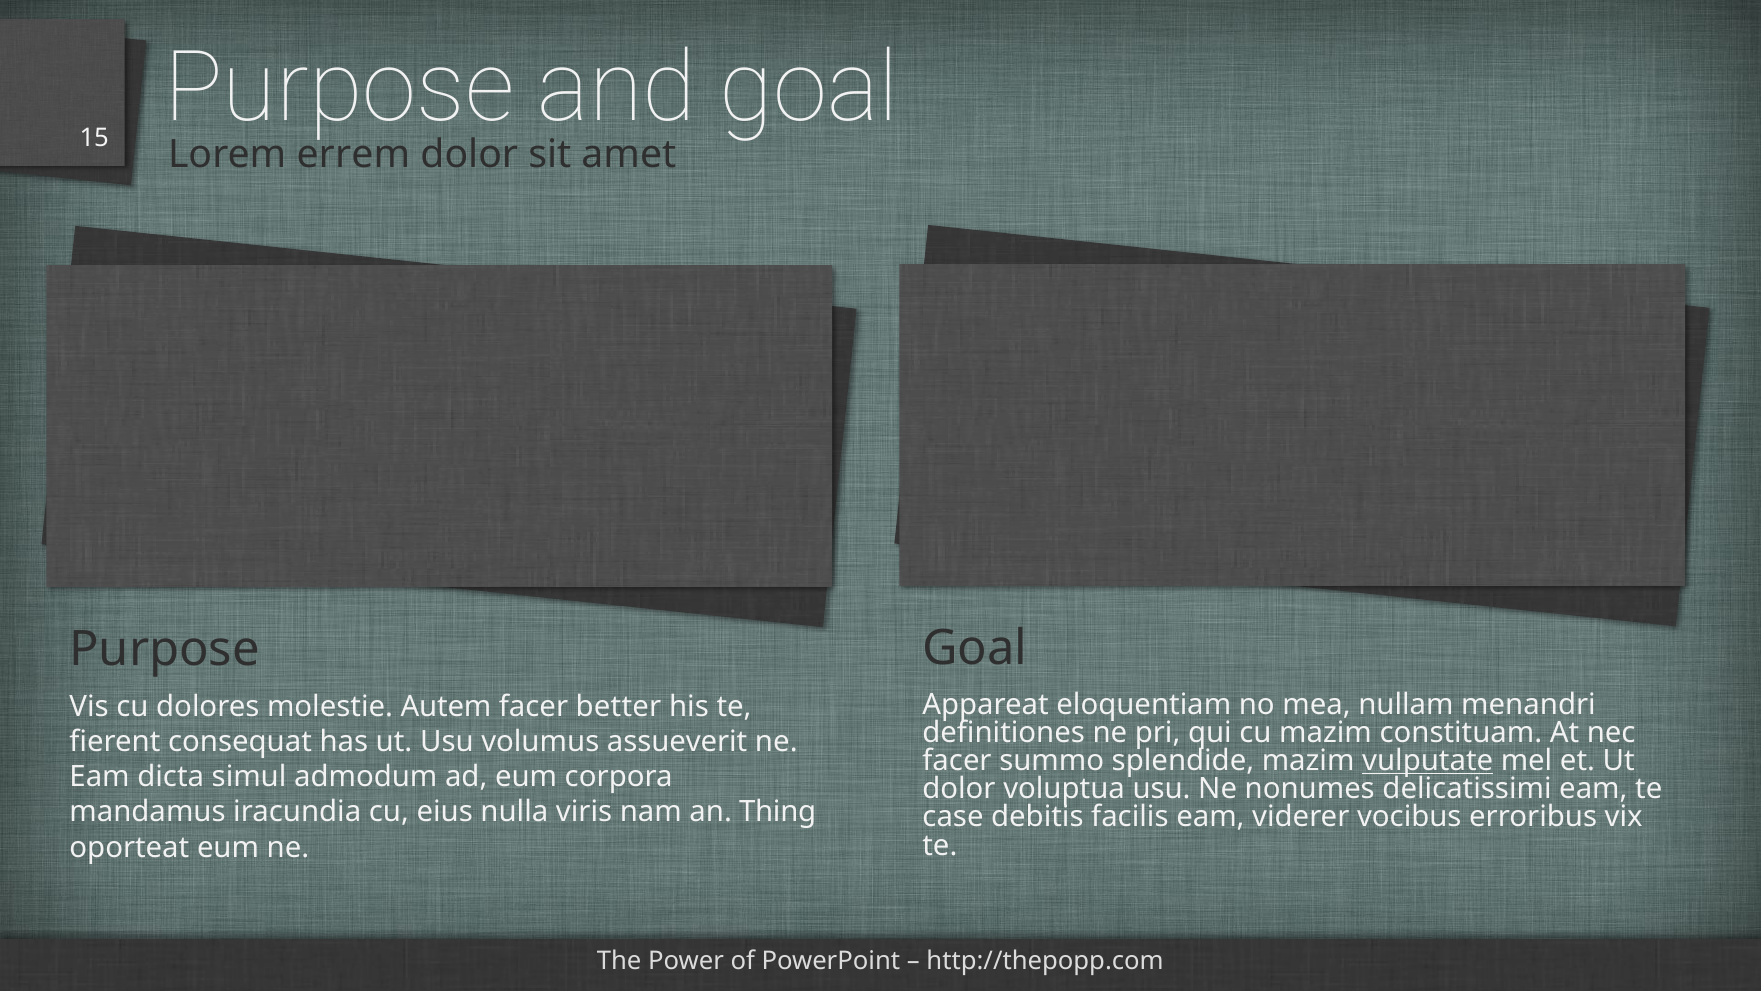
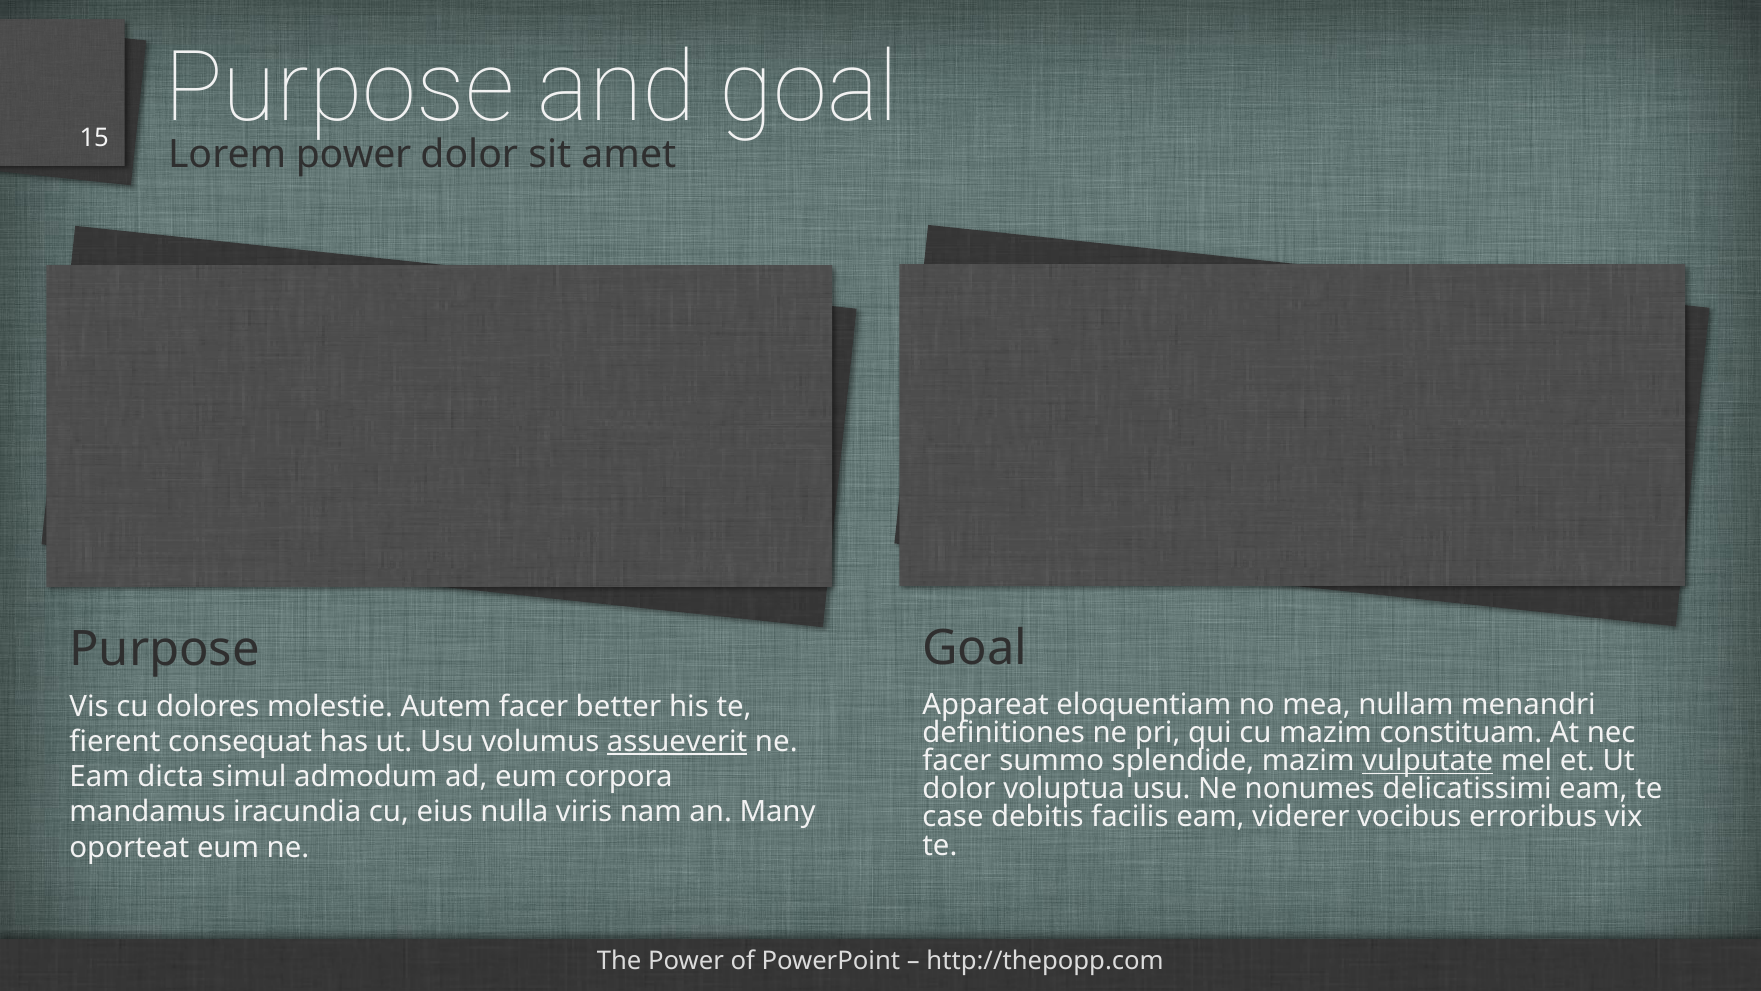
Lorem errem: errem -> power
assueverit underline: none -> present
Thing: Thing -> Many
